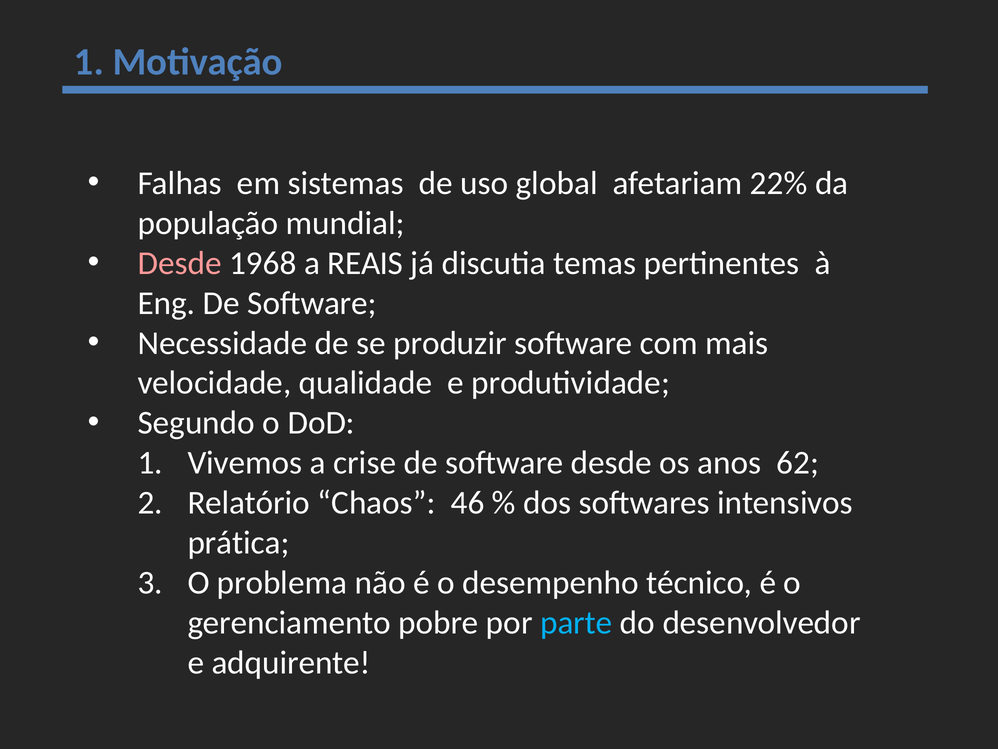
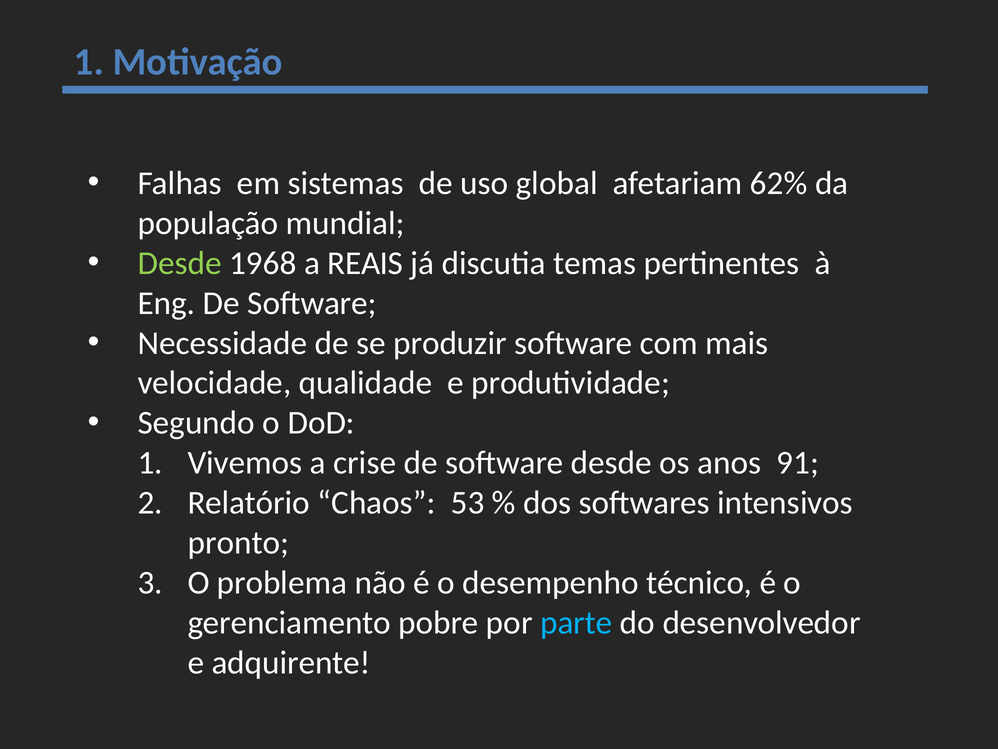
22%: 22% -> 62%
Desde at (180, 263) colour: pink -> light green
62: 62 -> 91
46: 46 -> 53
prática: prática -> pronto
